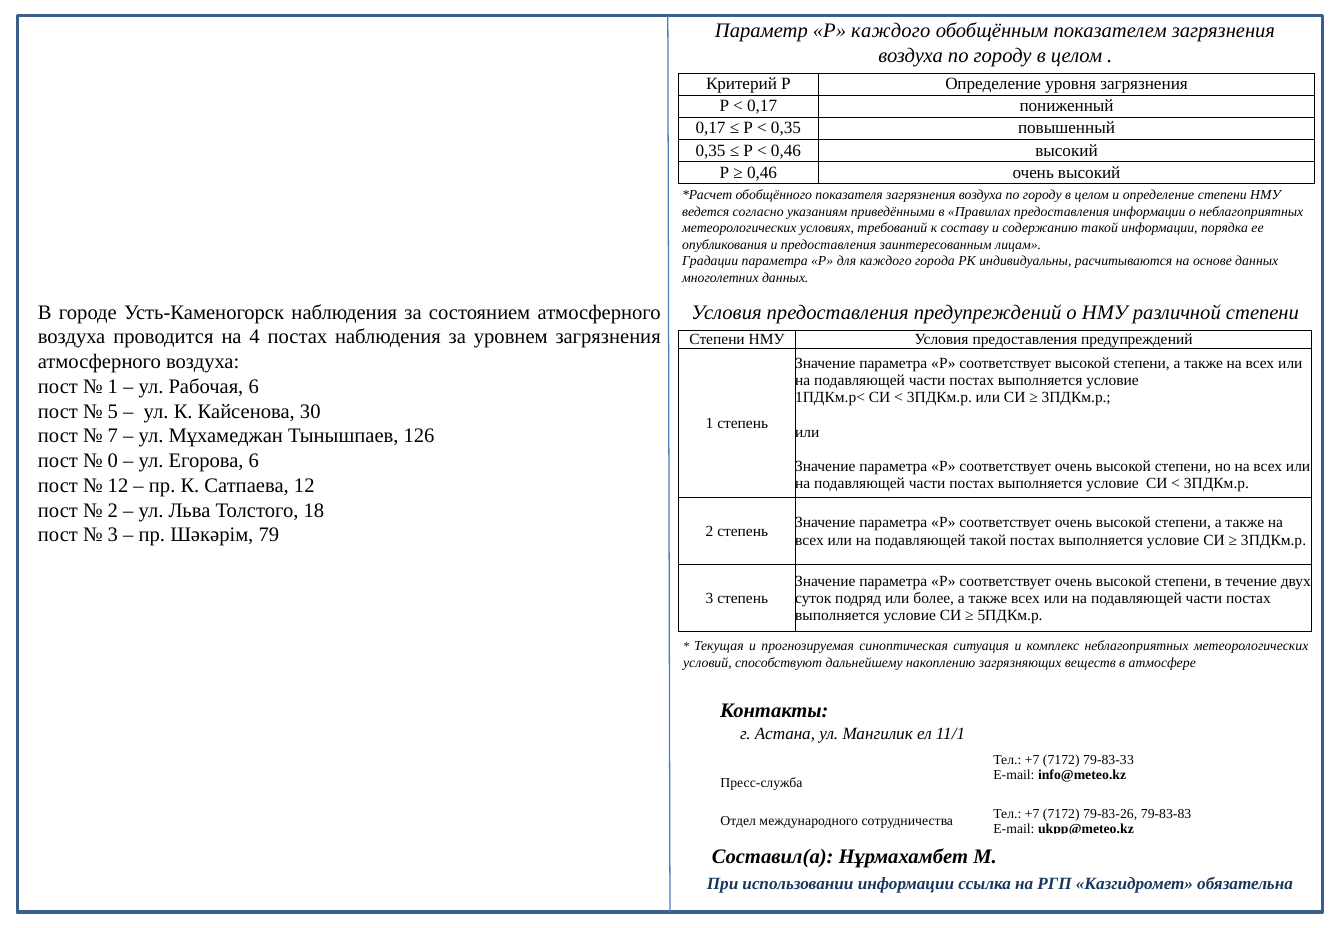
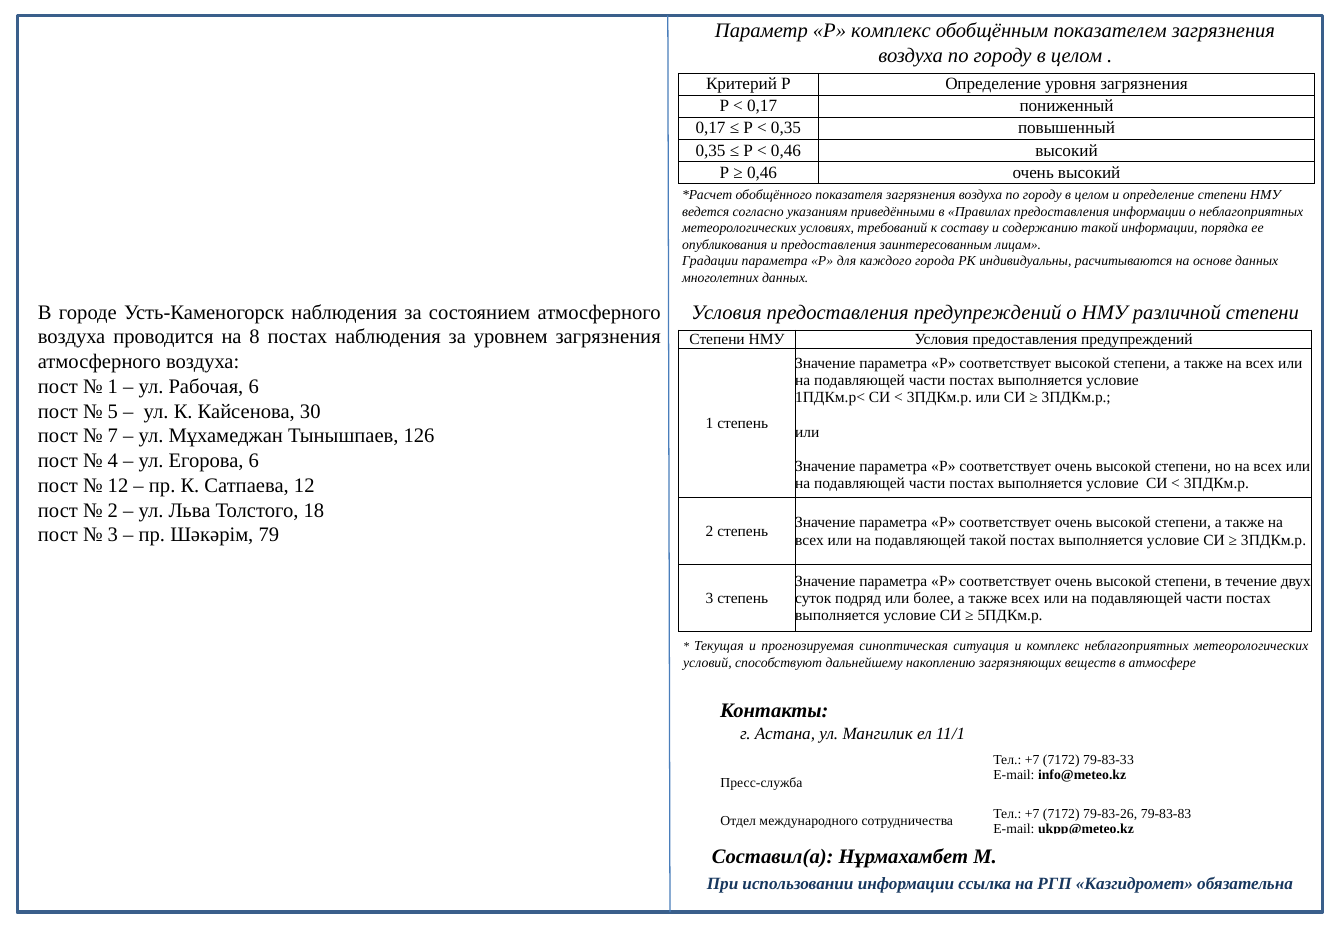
Р каждого: каждого -> комплекс
4: 4 -> 8
0: 0 -> 4
